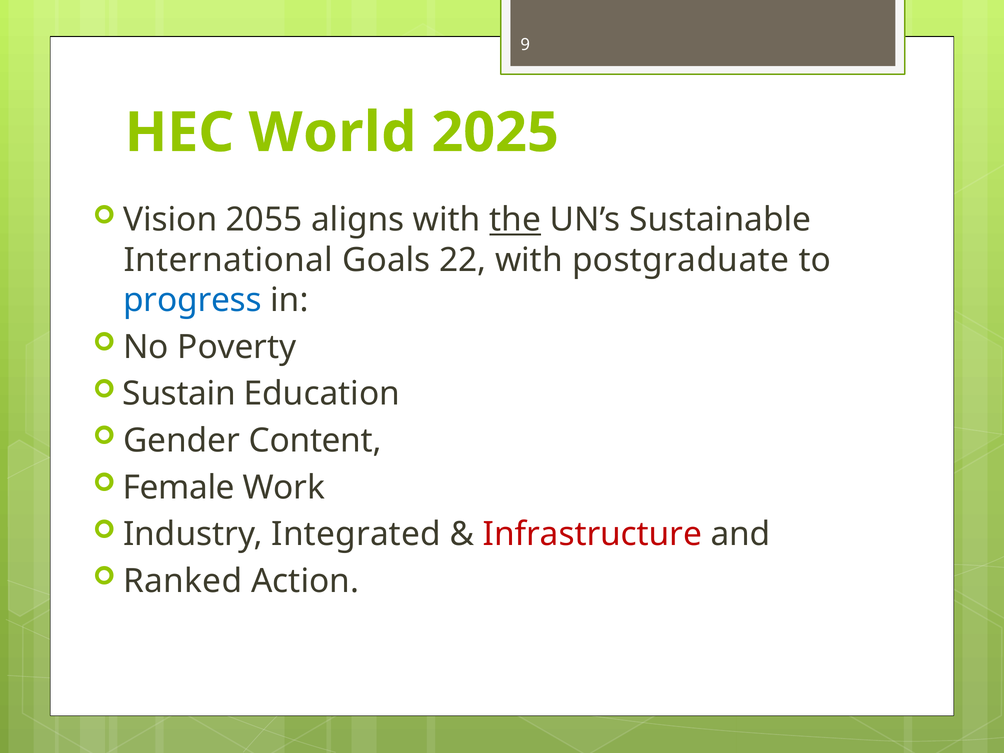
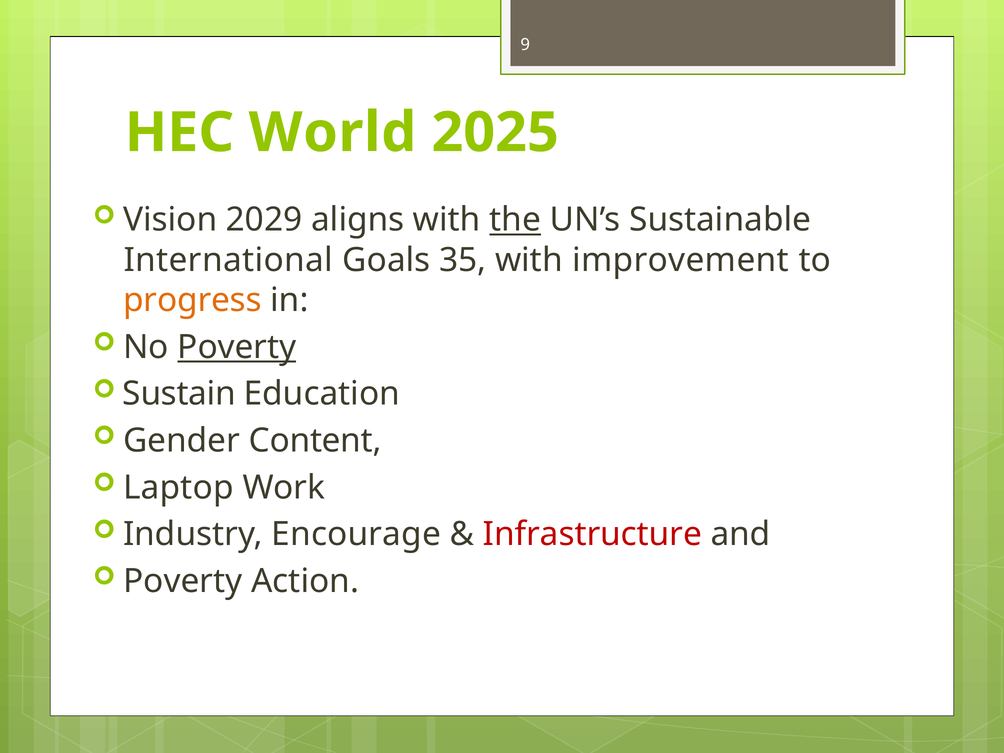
2055: 2055 -> 2029
22: 22 -> 35
postgraduate: postgraduate -> improvement
progress colour: blue -> orange
Poverty at (237, 347) underline: none -> present
Female: Female -> Laptop
Integrated: Integrated -> Encourage
Ranked at (183, 581): Ranked -> Poverty
